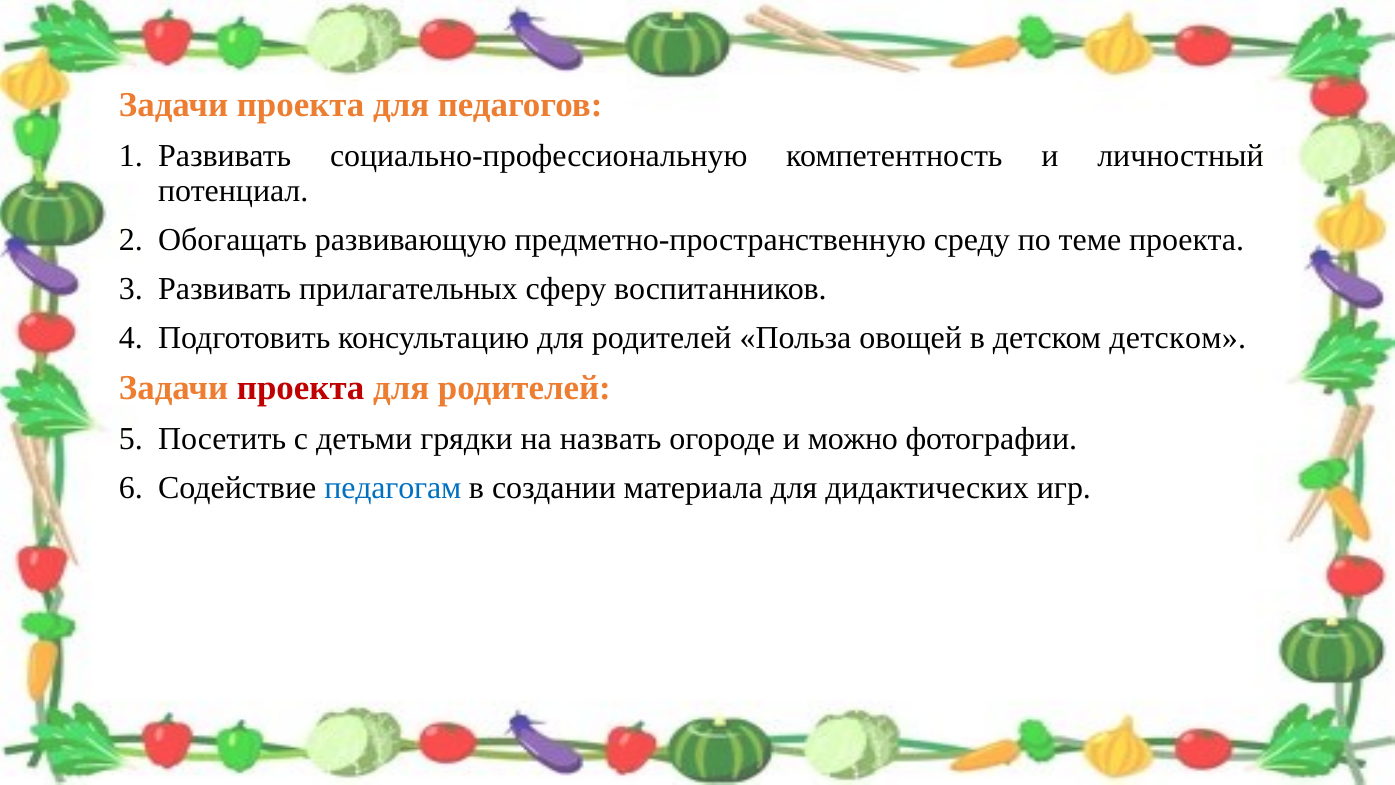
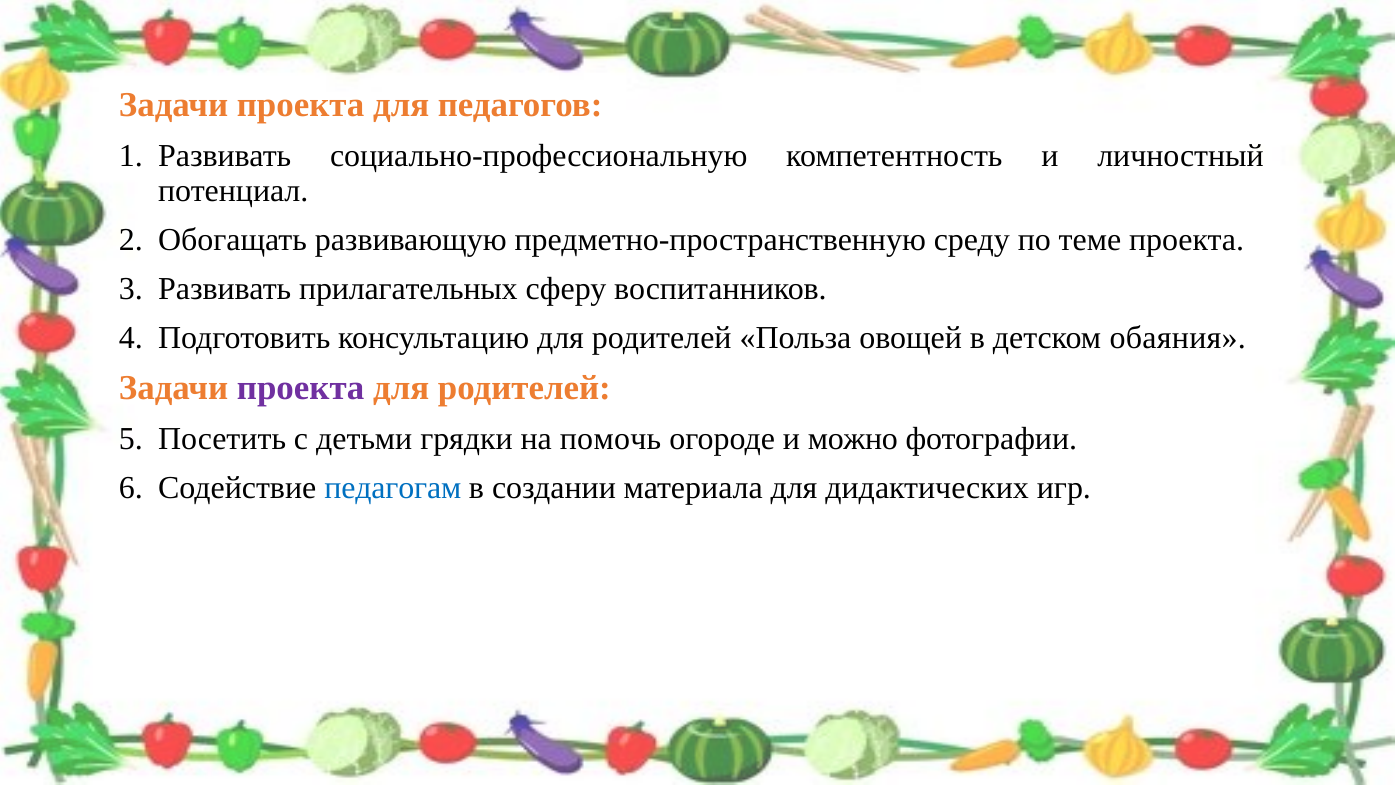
детском детском: детском -> обаяния
проекта at (301, 388) colour: red -> purple
назвать: назвать -> помочь
